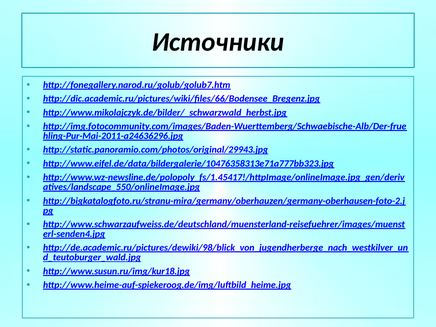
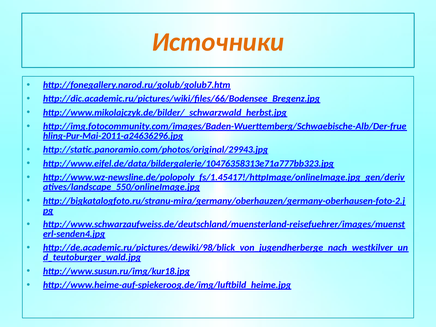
Источники colour: black -> orange
